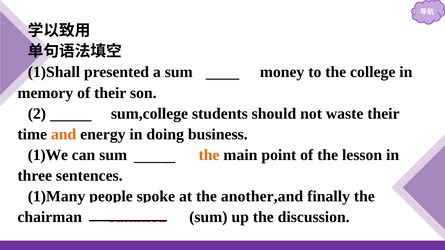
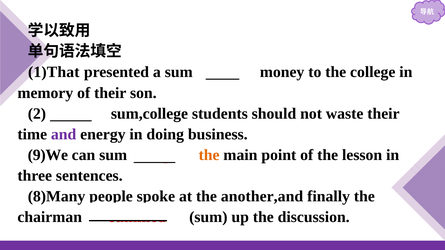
1)Shall: 1)Shall -> 1)That
and colour: orange -> purple
1)We: 1)We -> 9)We
1)Many: 1)Many -> 8)Many
